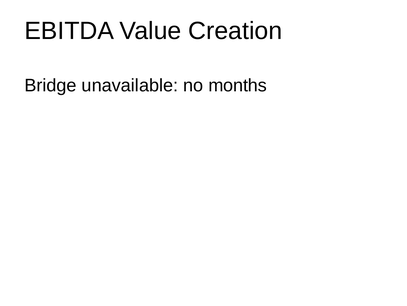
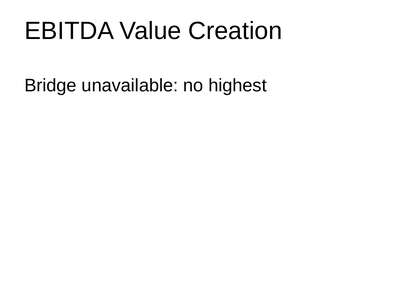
months: months -> highest
